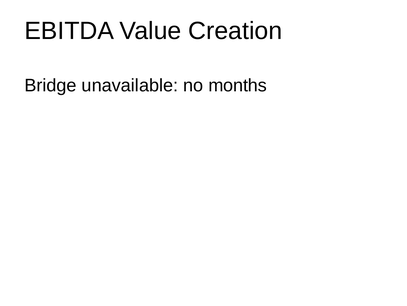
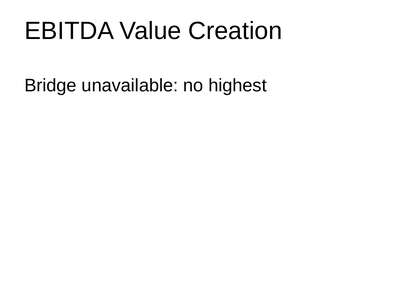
months: months -> highest
